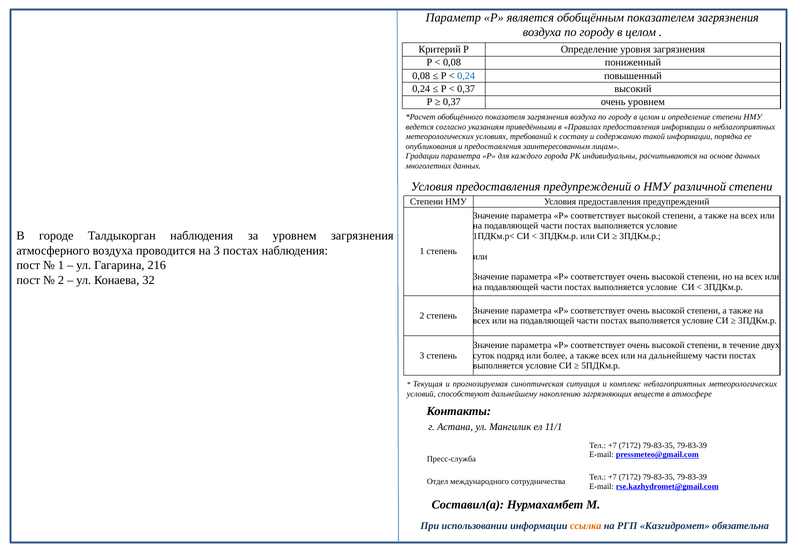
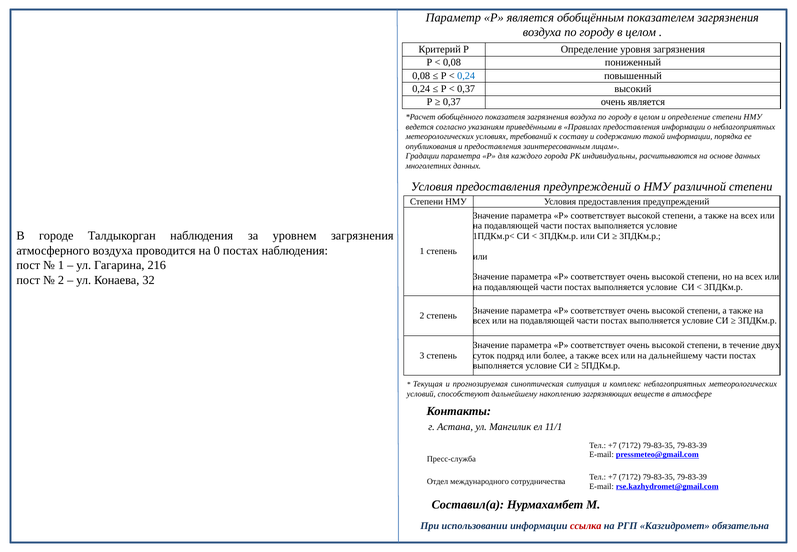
очень уровнем: уровнем -> является
на 3: 3 -> 0
ссылка colour: orange -> red
